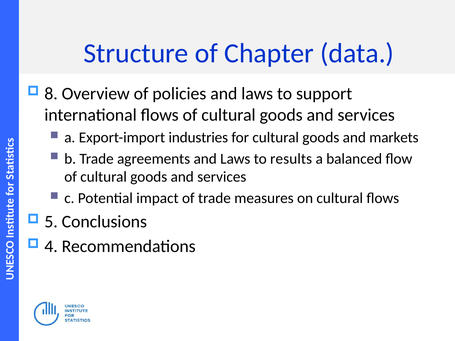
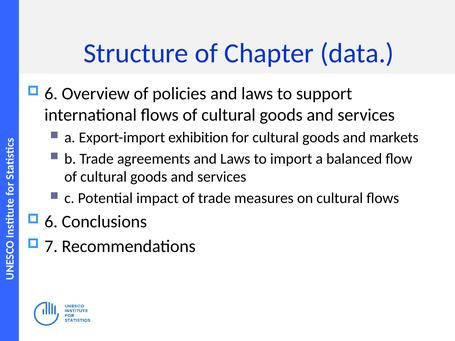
8 at (51, 94): 8 -> 6
industries: industries -> exhibition
results: results -> import
5 at (51, 222): 5 -> 6
4: 4 -> 7
